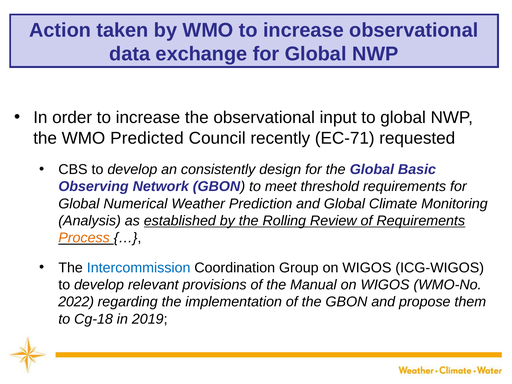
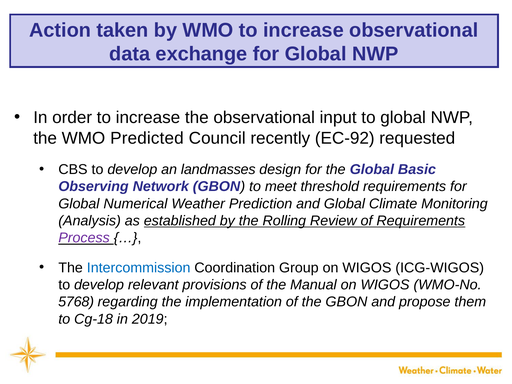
EC-71: EC-71 -> EC-92
consistently: consistently -> landmasses
Process colour: orange -> purple
2022: 2022 -> 5768
